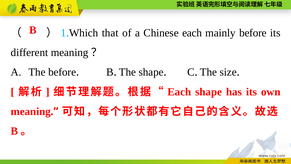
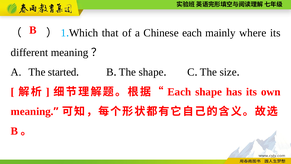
mainly before: before -> where
The before: before -> started
